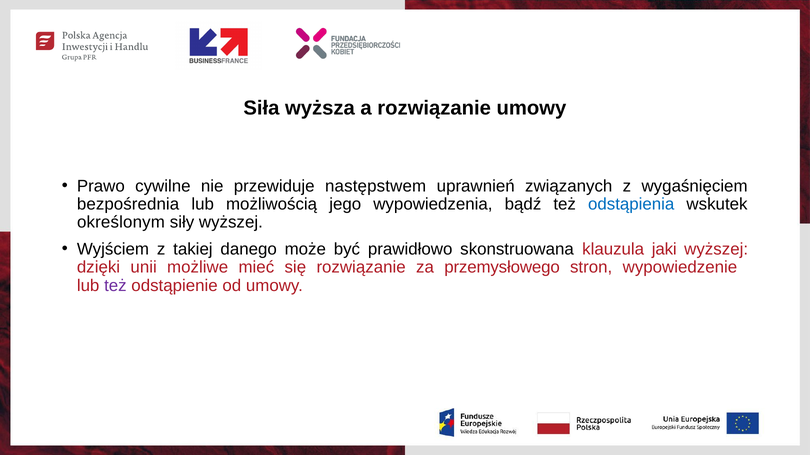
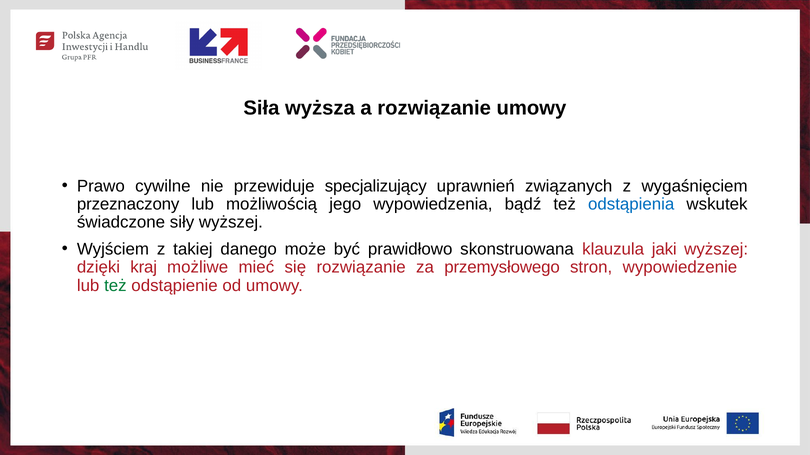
następstwem: następstwem -> specjalizujący
bezpośrednia: bezpośrednia -> przeznaczony
określonym: określonym -> świadczone
unii: unii -> kraj
też at (115, 286) colour: purple -> green
